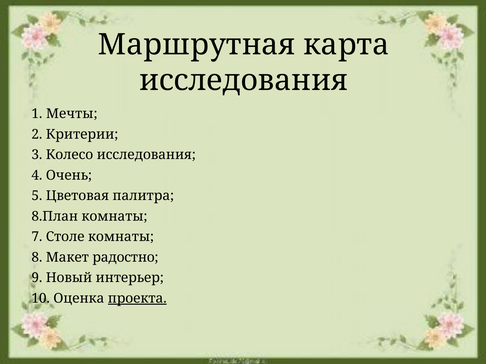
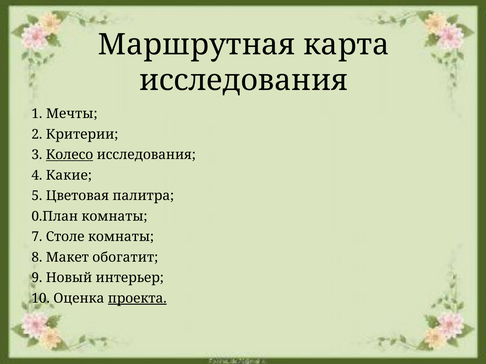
Колесо underline: none -> present
Очень: Очень -> Какие
8.План: 8.План -> 0.План
радостно: радостно -> обогатит
